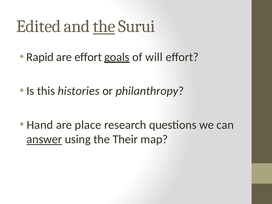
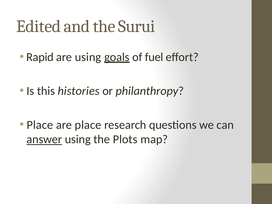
the at (104, 26) underline: present -> none
are effort: effort -> using
will: will -> fuel
Hand at (40, 125): Hand -> Place
Their: Their -> Plots
